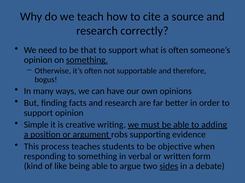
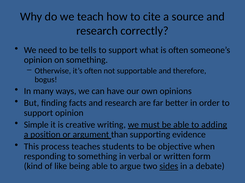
that: that -> tells
something at (87, 60) underline: present -> none
robs: robs -> than
